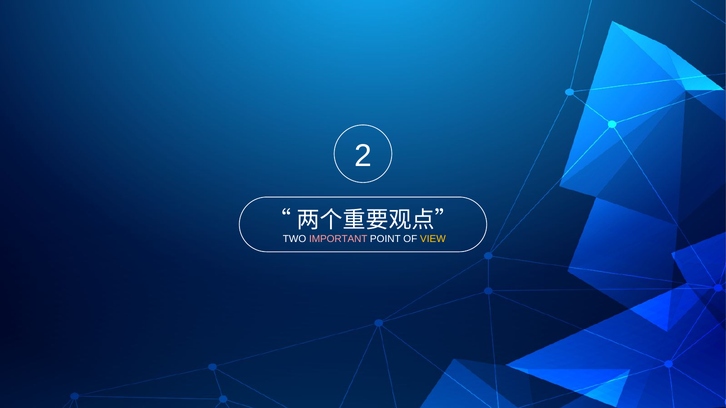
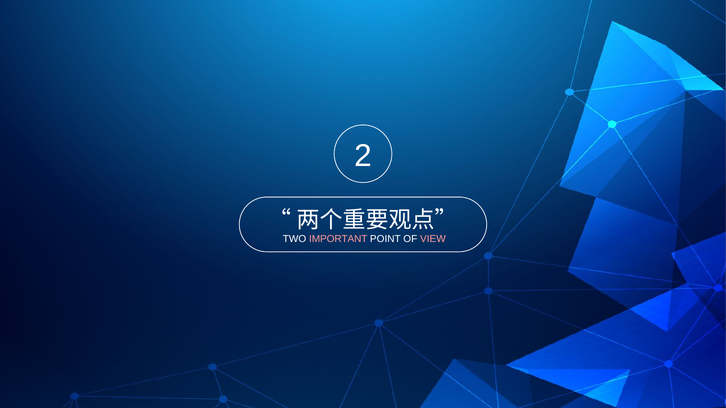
VIEW colour: yellow -> pink
